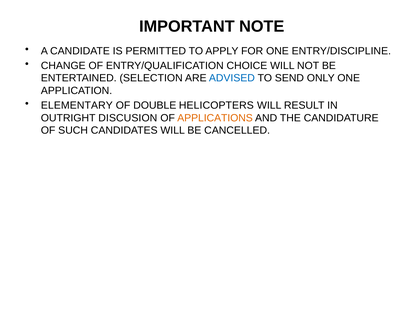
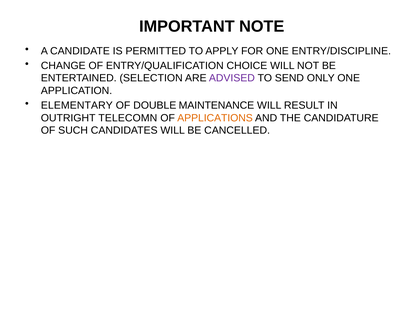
ADVISED colour: blue -> purple
HELICOPTERS: HELICOPTERS -> MAINTENANCE
DISCUSION: DISCUSION -> TELECOMN
